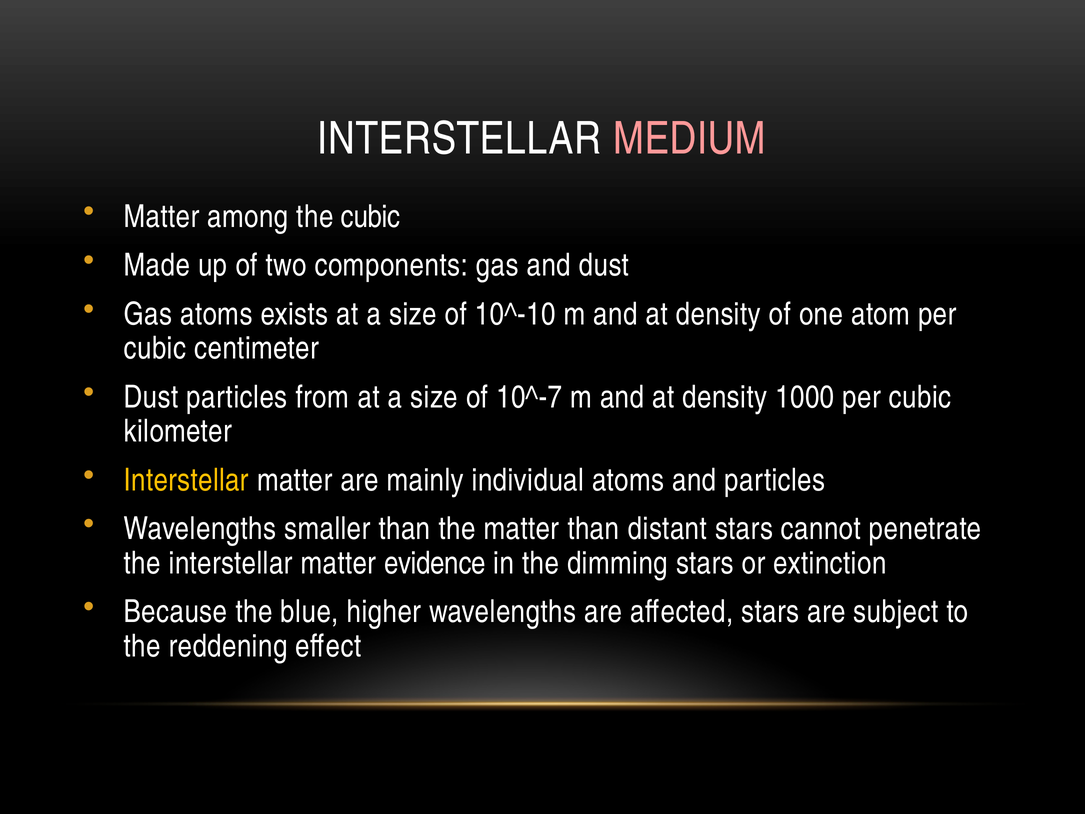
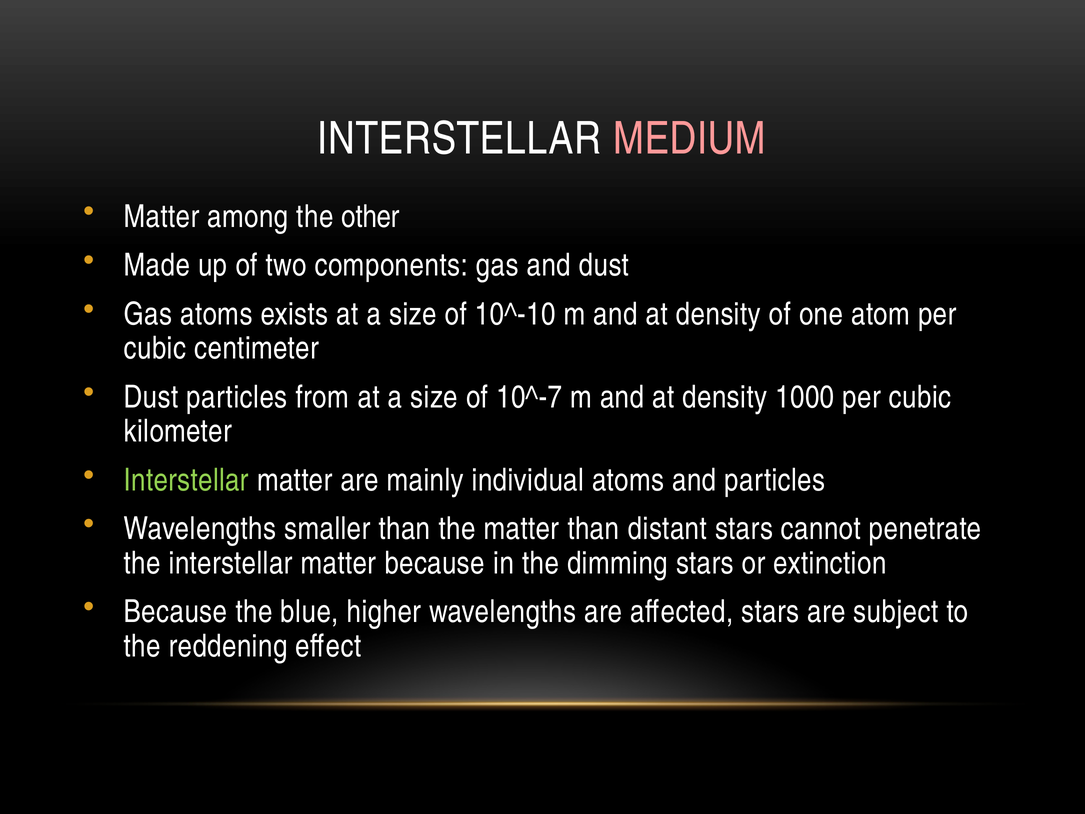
the cubic: cubic -> other
Interstellar at (186, 480) colour: yellow -> light green
matter evidence: evidence -> because
